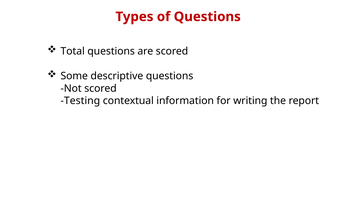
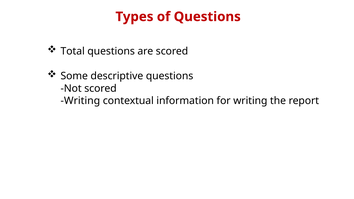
Testing at (80, 101): Testing -> Writing
